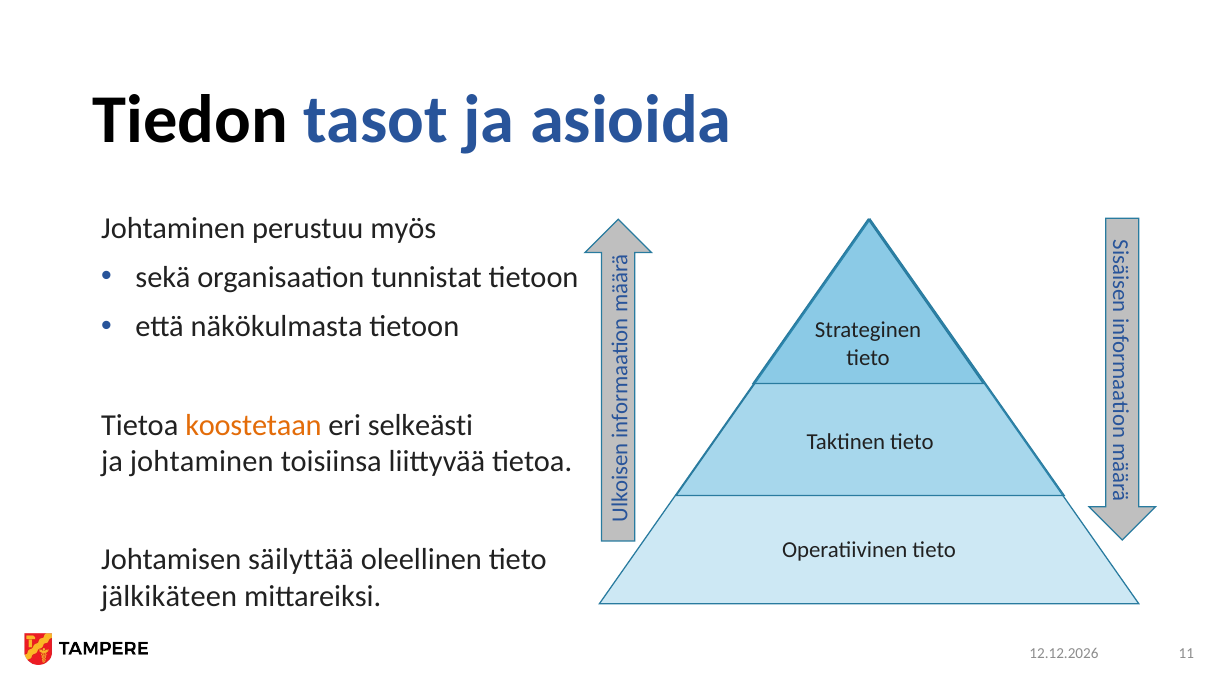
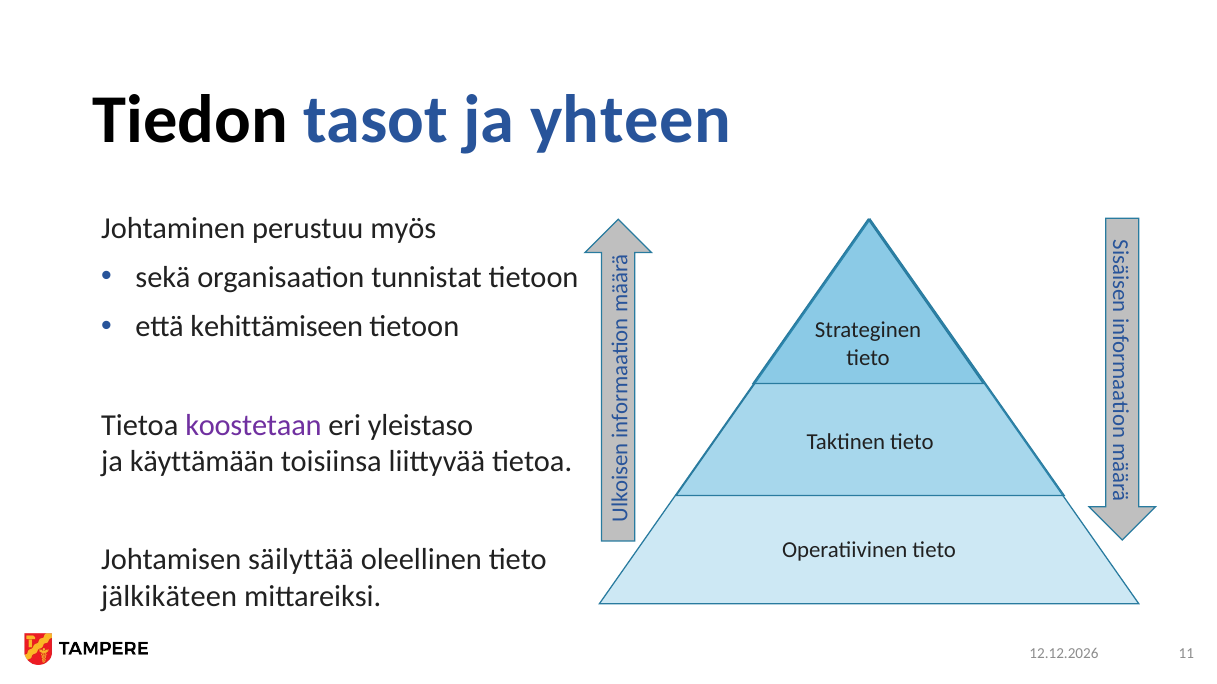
asioida: asioida -> yhteen
näkökulmasta: näkökulmasta -> kehittämiseen
koostetaan colour: orange -> purple
selkeästi: selkeästi -> yleistaso
ja johtaminen: johtaminen -> käyttämään
